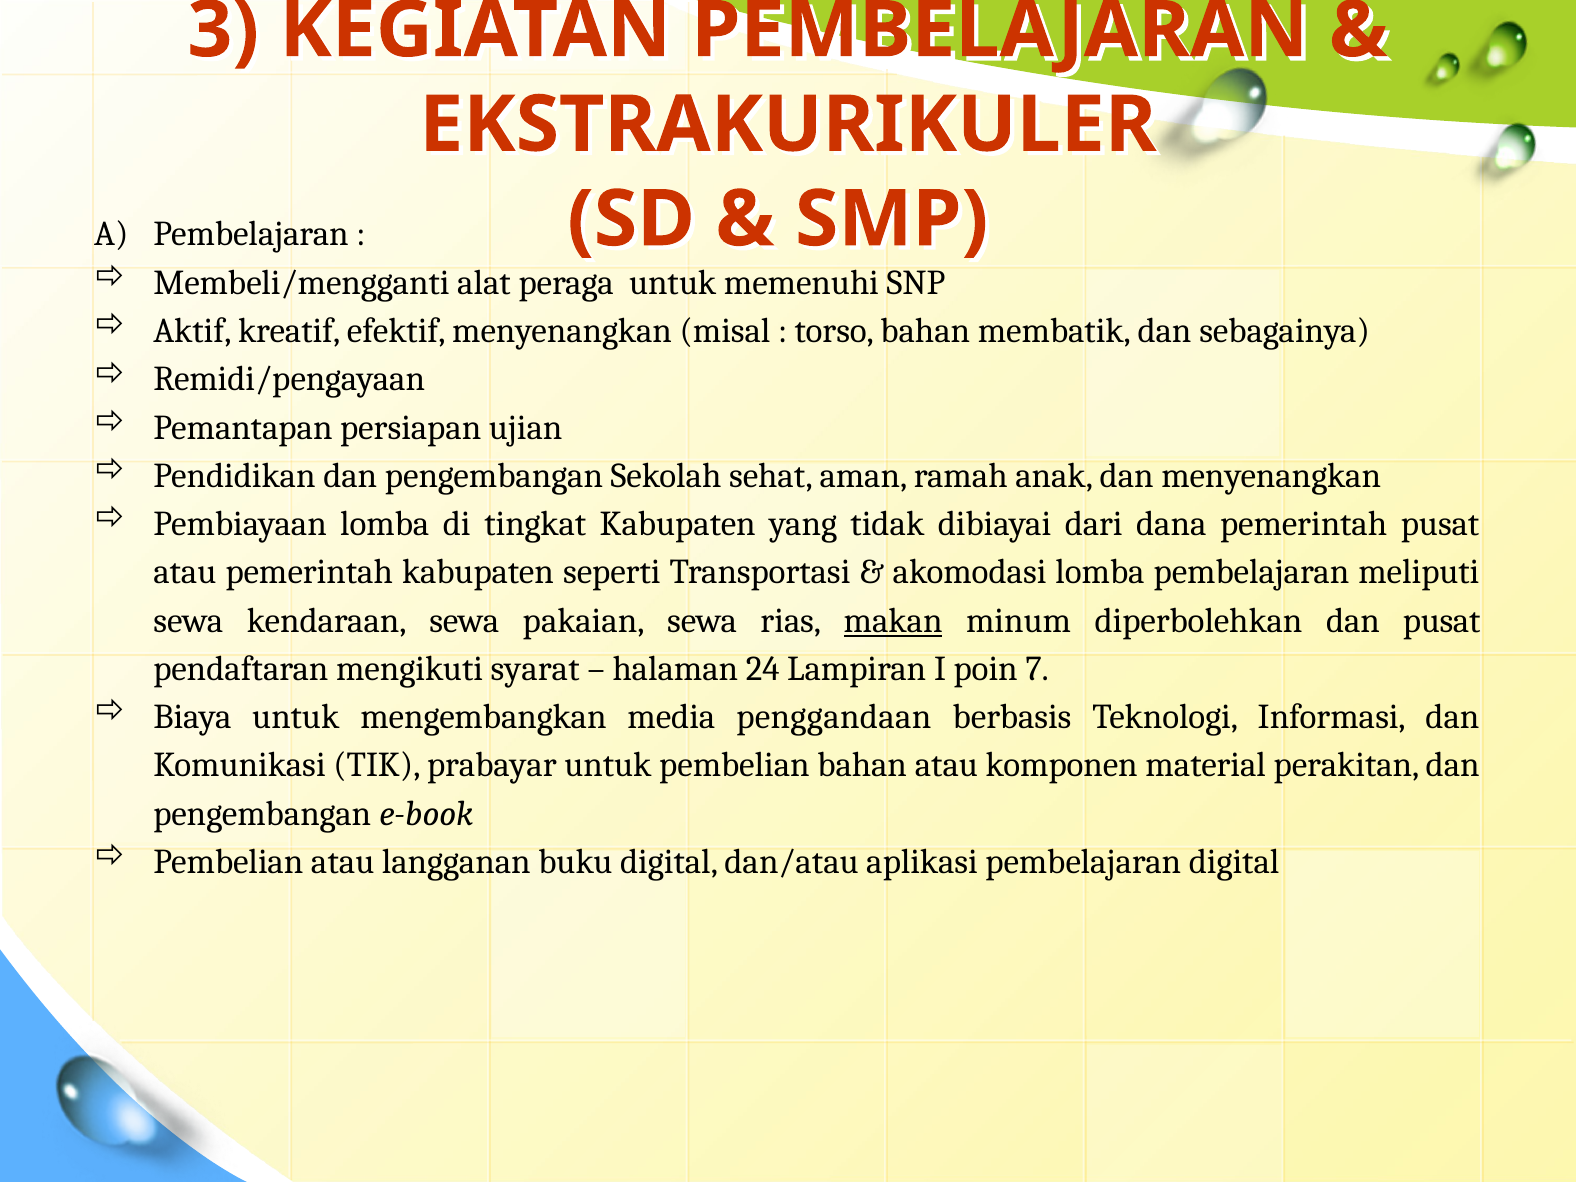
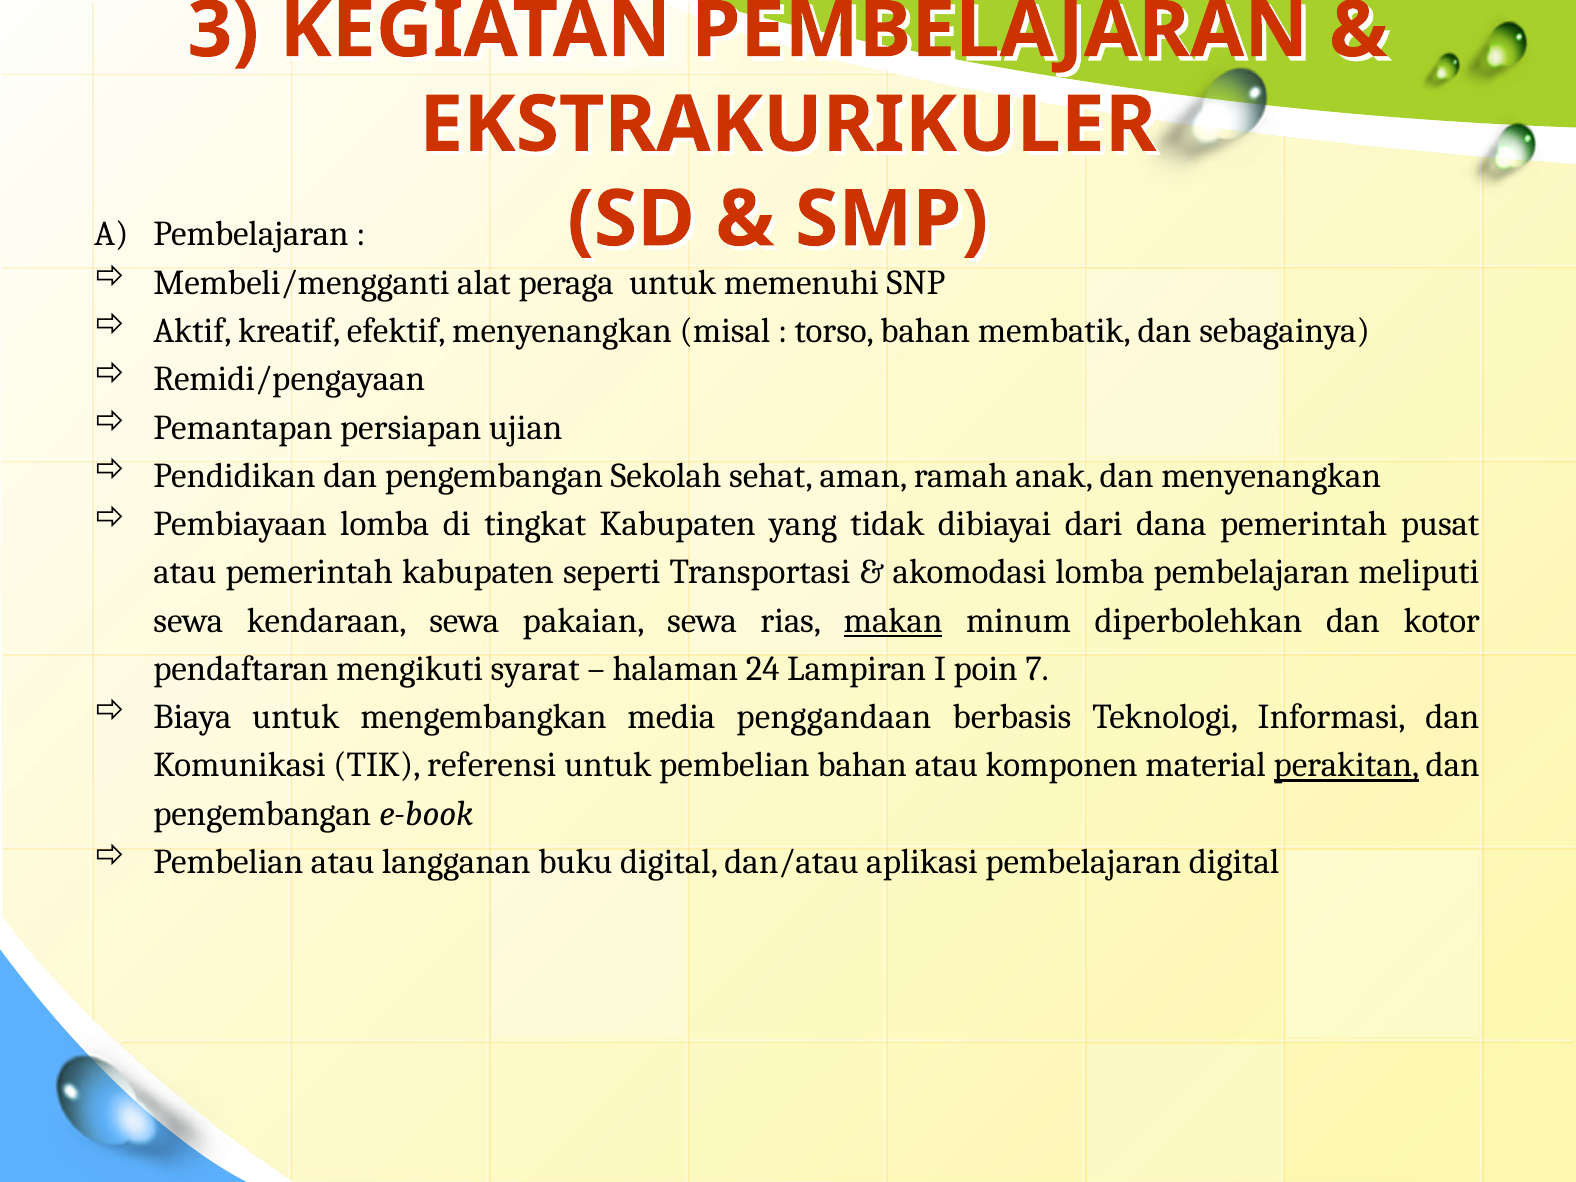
dan pusat: pusat -> kotor
prabayar: prabayar -> referensi
perakitan underline: none -> present
